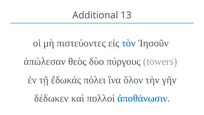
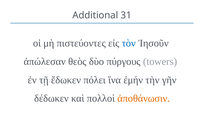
13: 13 -> 31
ἔδωκάς: ἔδωκάς -> ἔδωκεν
ὅλον: ὅλον -> ἐμήν
ἀποθάνωσιν colour: blue -> orange
